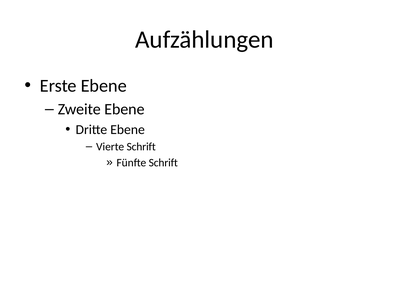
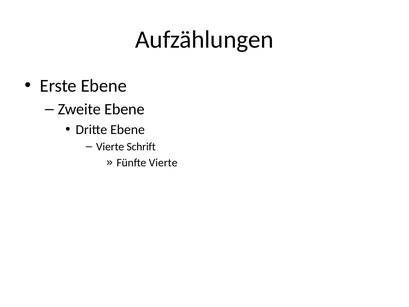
Fünfte Schrift: Schrift -> Vierte
